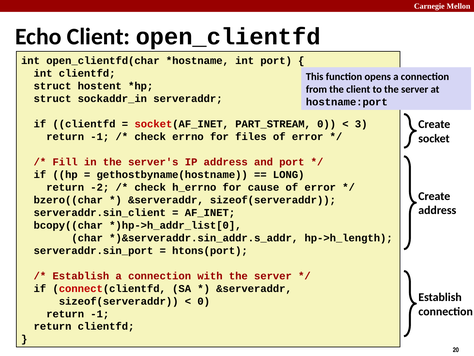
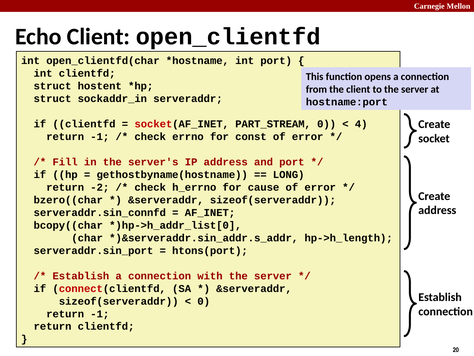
3: 3 -> 4
files: files -> const
serveraddr.sin_client: serveraddr.sin_client -> serveraddr.sin_connfd
